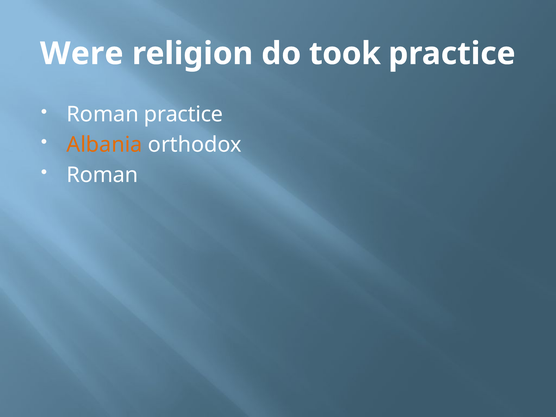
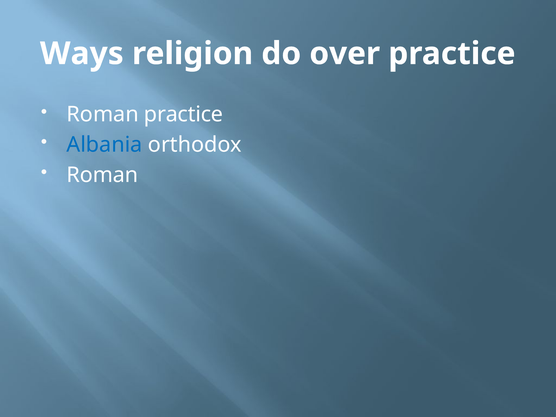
Were: Were -> Ways
took: took -> over
Albania colour: orange -> blue
